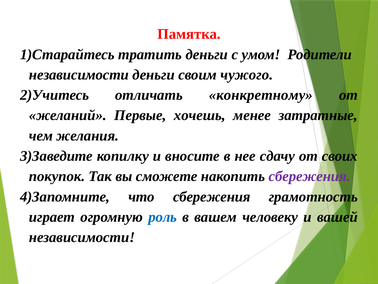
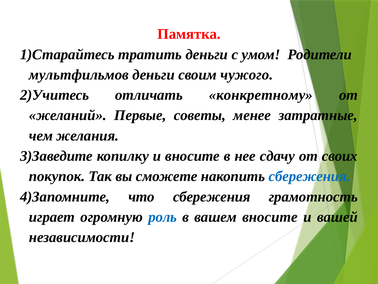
независимости at (79, 75): независимости -> мультфильмов
хочешь: хочешь -> советы
сбережения at (310, 176) colour: purple -> blue
вашем человеку: человеку -> вносите
